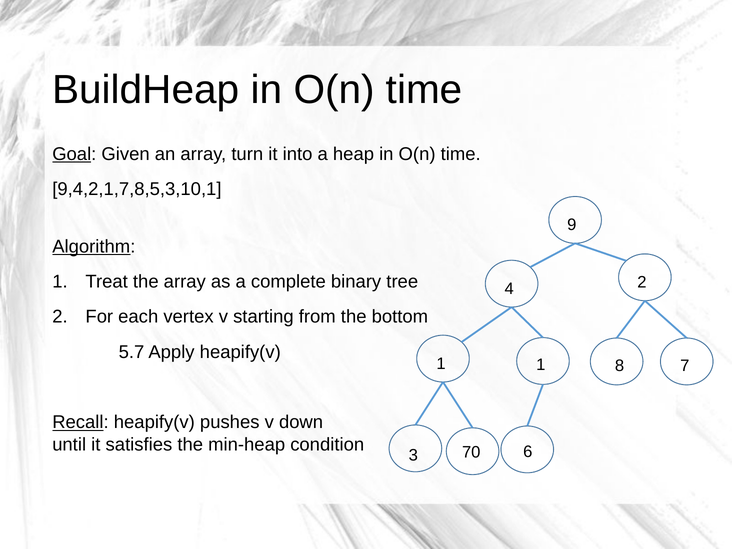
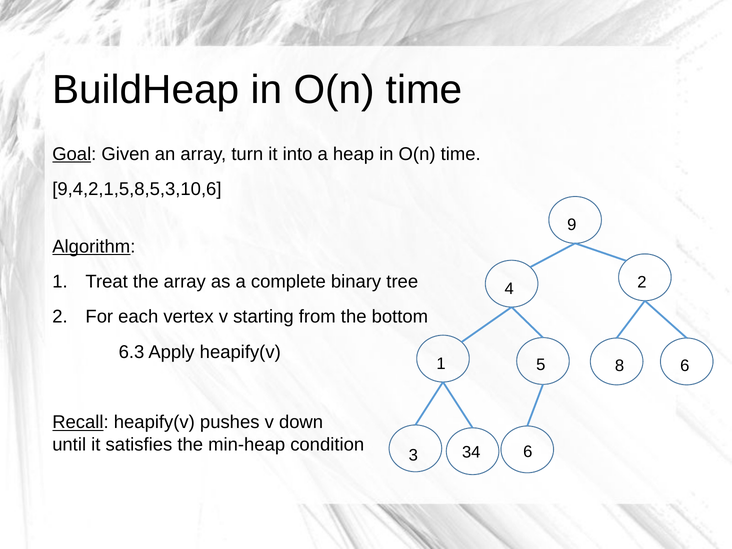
9,4,2,1,7,8,5,3,10,1: 9,4,2,1,7,8,5,3,10,1 -> 9,4,2,1,5,8,5,3,10,6
5.7: 5.7 -> 6.3
1 1: 1 -> 5
8 7: 7 -> 6
70: 70 -> 34
